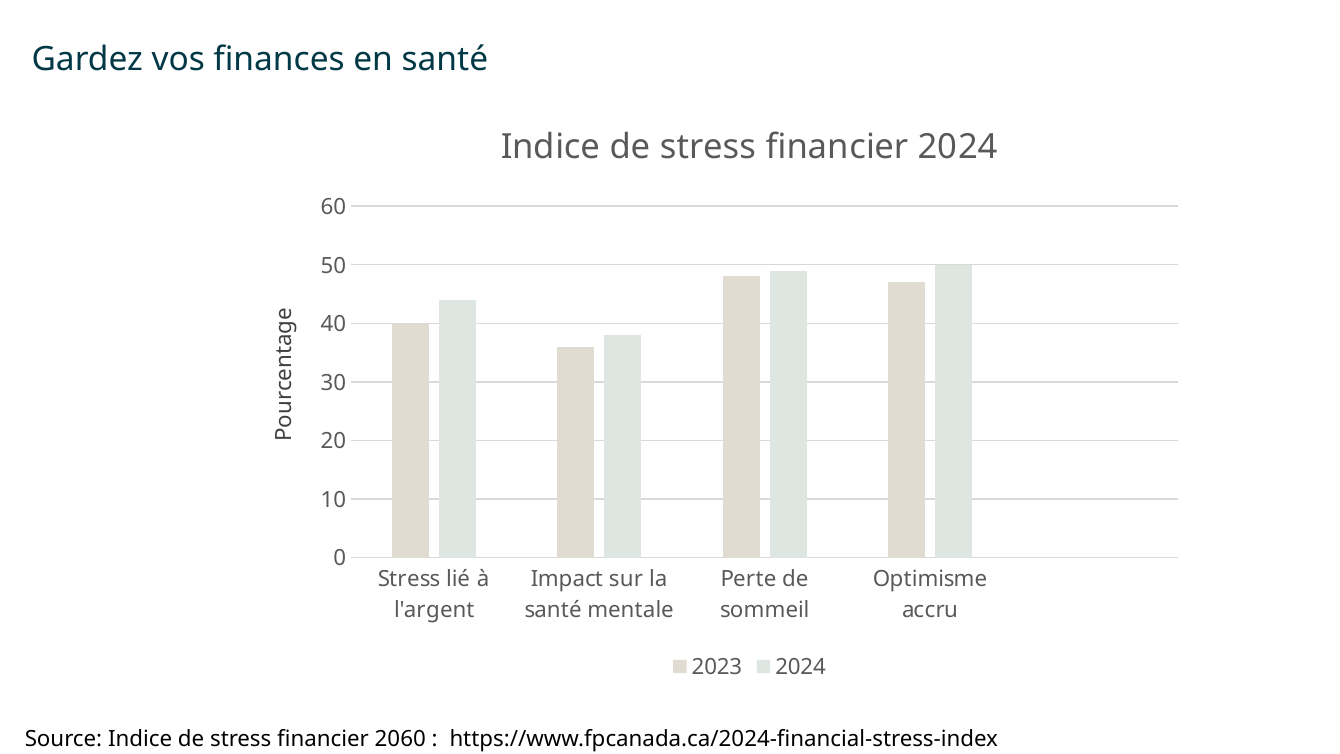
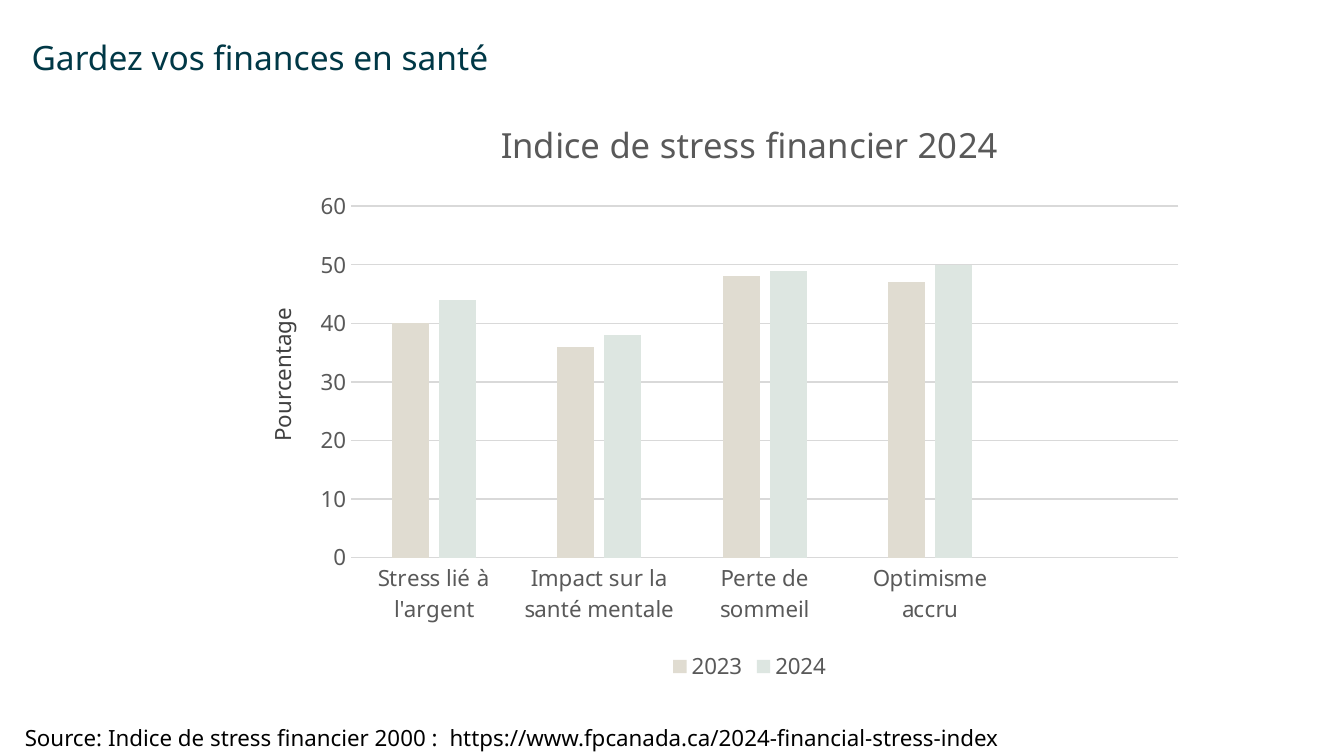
2060: 2060 -> 2000
